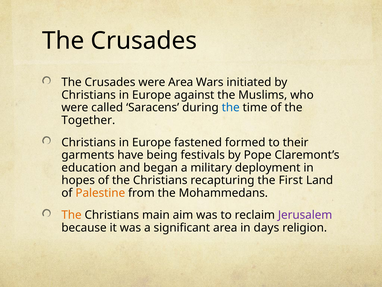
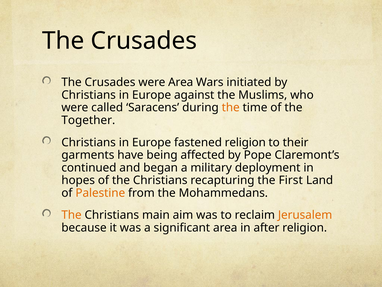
the at (231, 107) colour: blue -> orange
fastened formed: formed -> religion
festivals: festivals -> affected
education: education -> continued
Jerusalem colour: purple -> orange
days: days -> after
